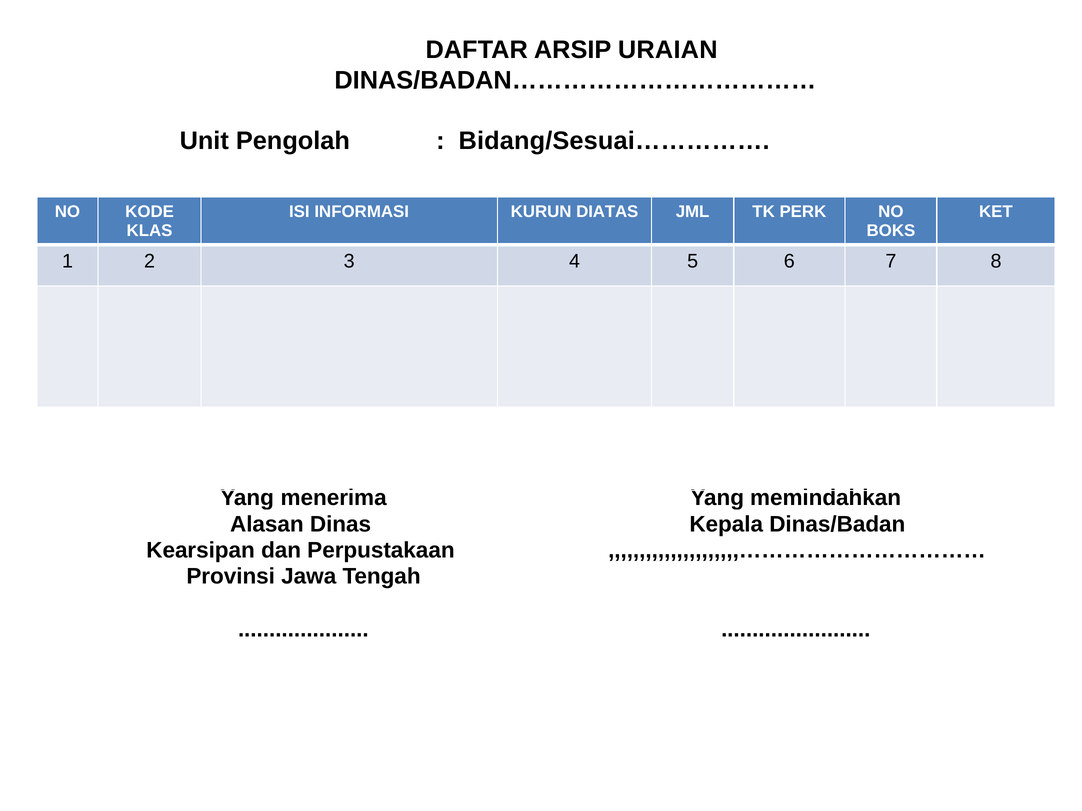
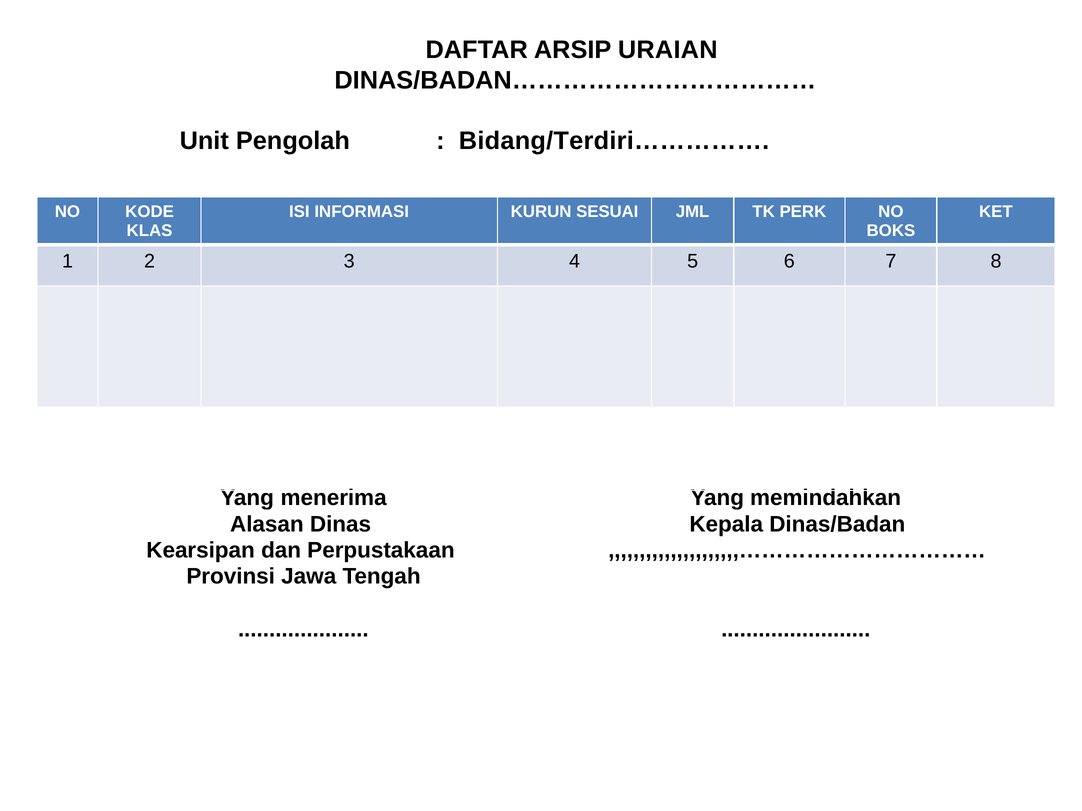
Bidang/Sesuai……………: Bidang/Sesuai…………… -> Bidang/Terdiri……………
DIATAS: DIATAS -> SESUAI
